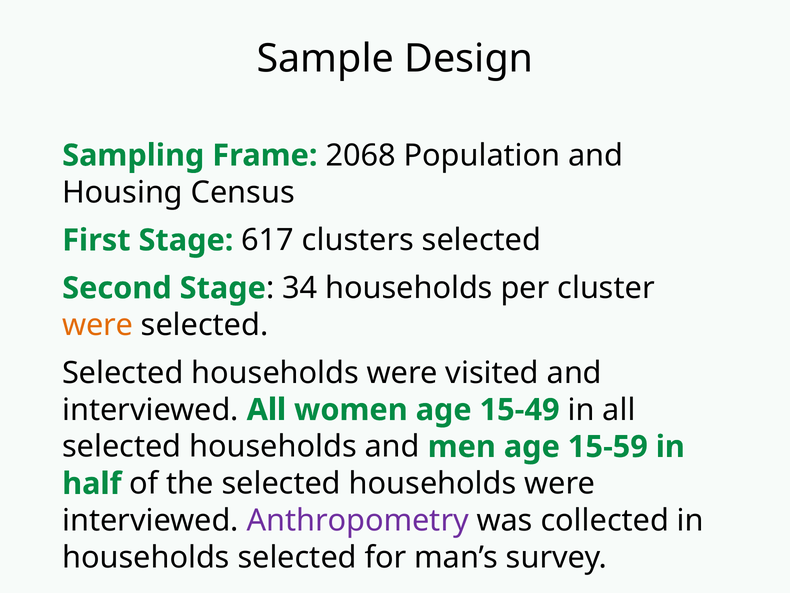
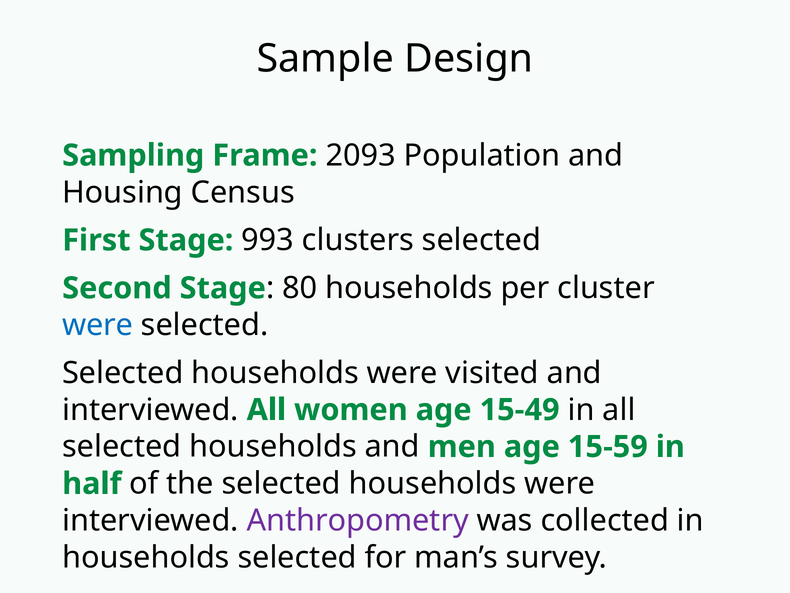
2068: 2068 -> 2093
617: 617 -> 993
34: 34 -> 80
were at (98, 325) colour: orange -> blue
